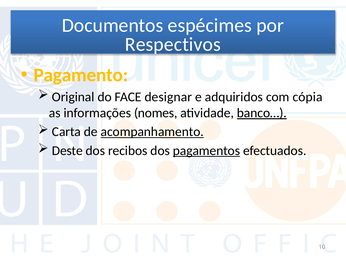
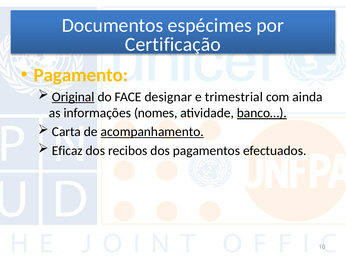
Respectivos: Respectivos -> Certificação
Original underline: none -> present
adquiridos: adquiridos -> trimestrial
cópia: cópia -> ainda
Deste: Deste -> Eficaz
pagamentos underline: present -> none
